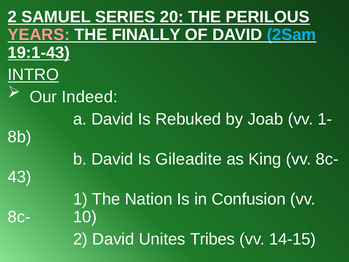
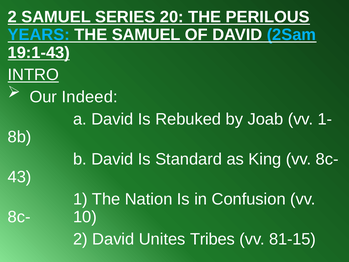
YEARS colour: pink -> light blue
THE FINALLY: FINALLY -> SAMUEL
Gileadite: Gileadite -> Standard
14-15: 14-15 -> 81-15
